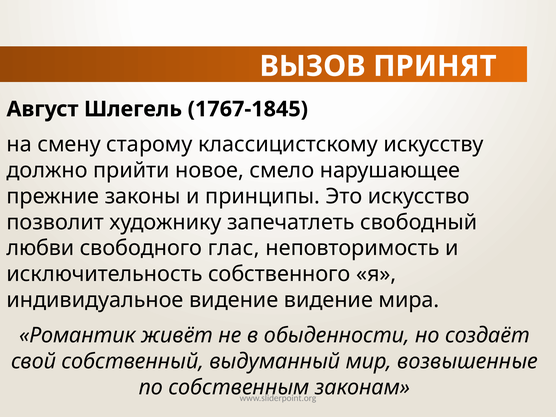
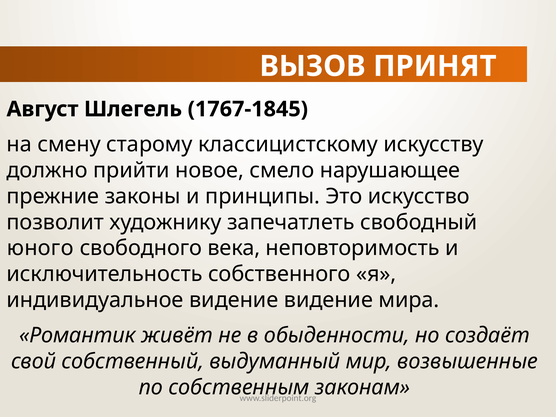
любви: любви -> юного
глас: глас -> века
